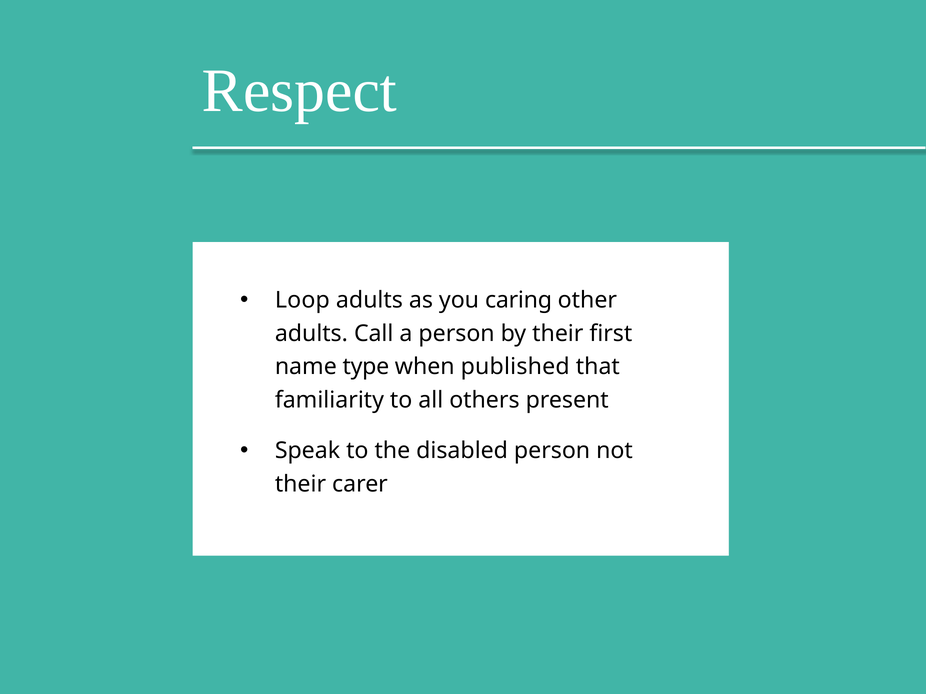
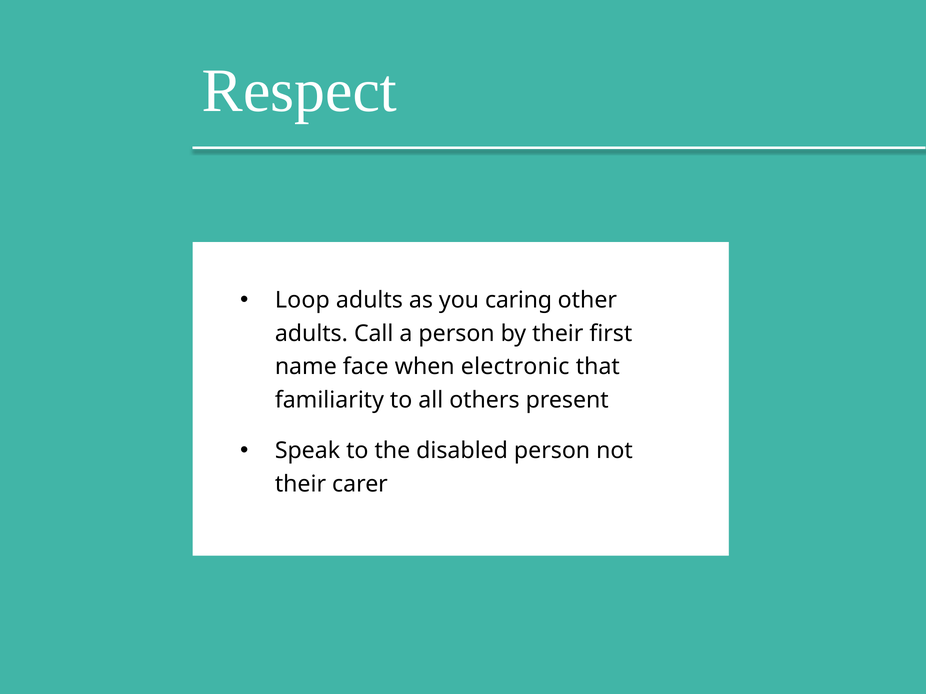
type: type -> face
published: published -> electronic
